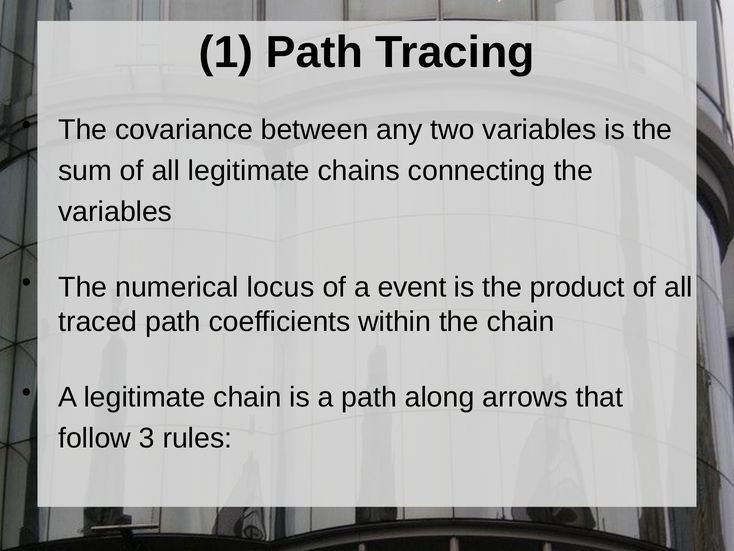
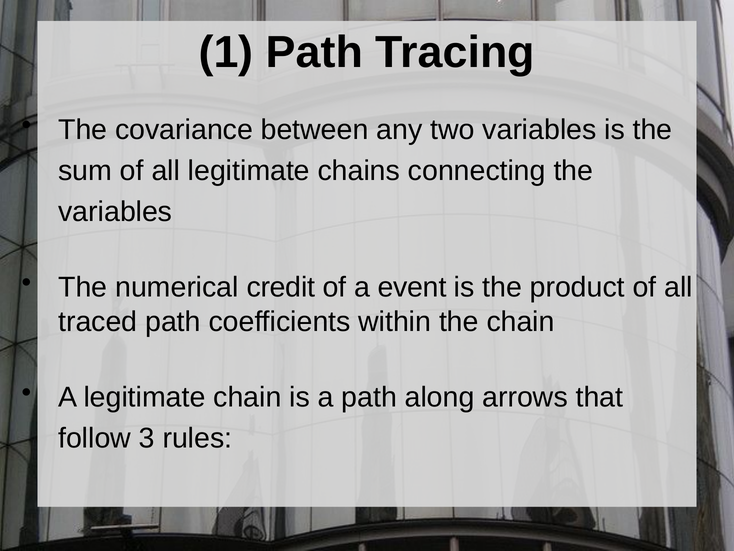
locus: locus -> credit
